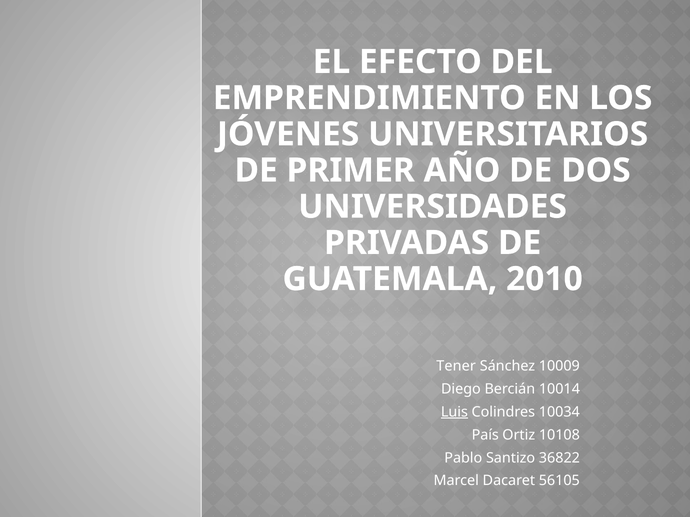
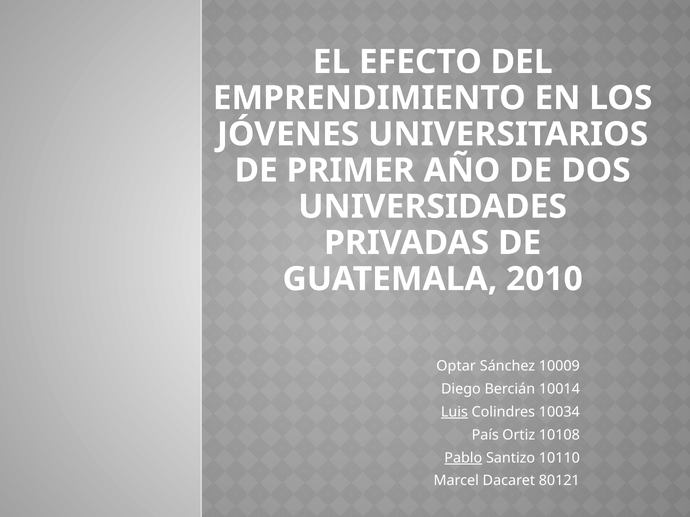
Tener: Tener -> Optar
Pablo underline: none -> present
36822: 36822 -> 10110
56105: 56105 -> 80121
